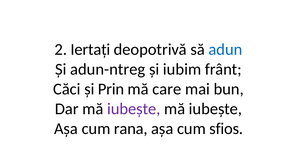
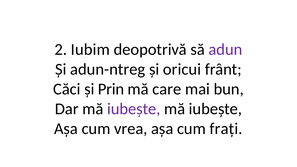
Iertați: Iertați -> Iubim
adun colour: blue -> purple
iubim: iubim -> oricui
rana: rana -> vrea
sfios: sfios -> frați
